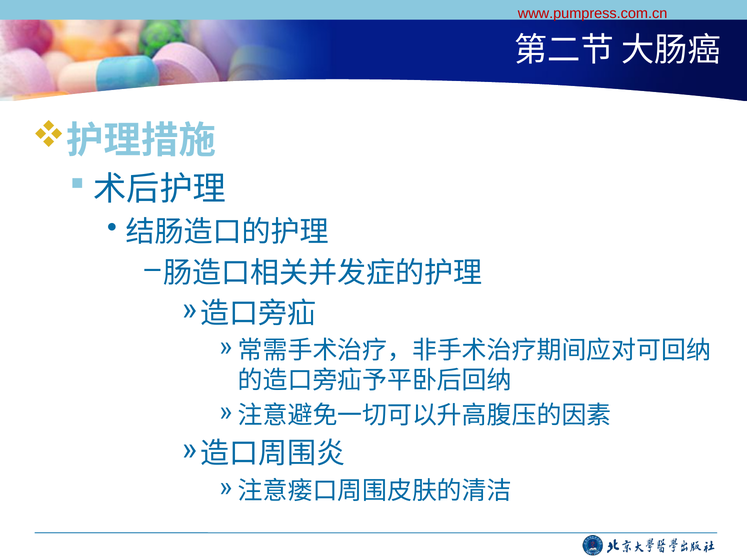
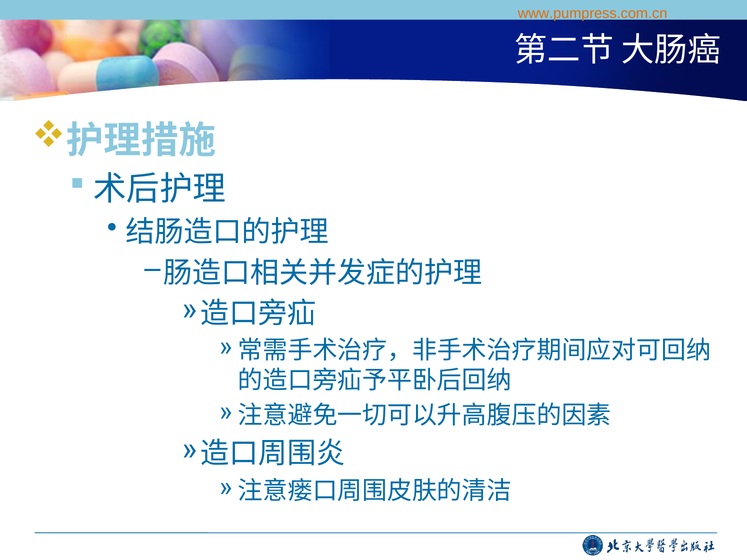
www.pumpress.com.cn colour: red -> orange
